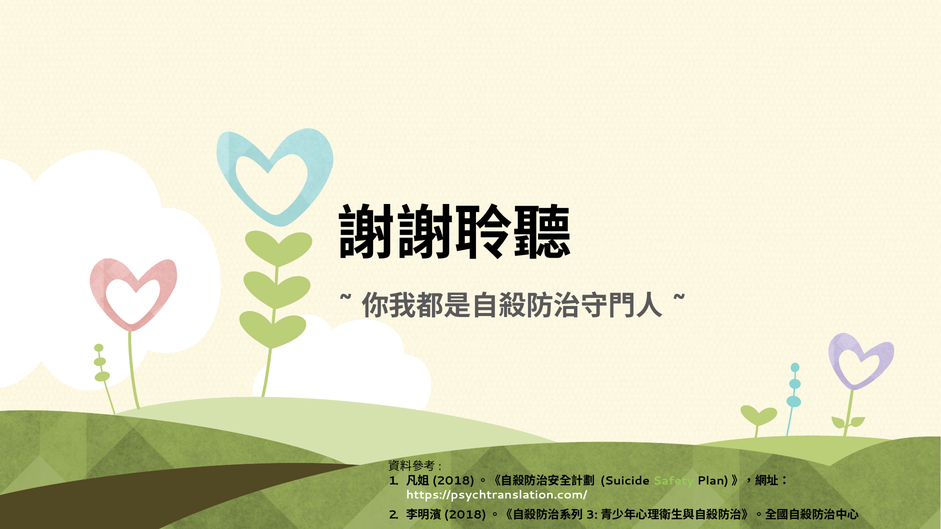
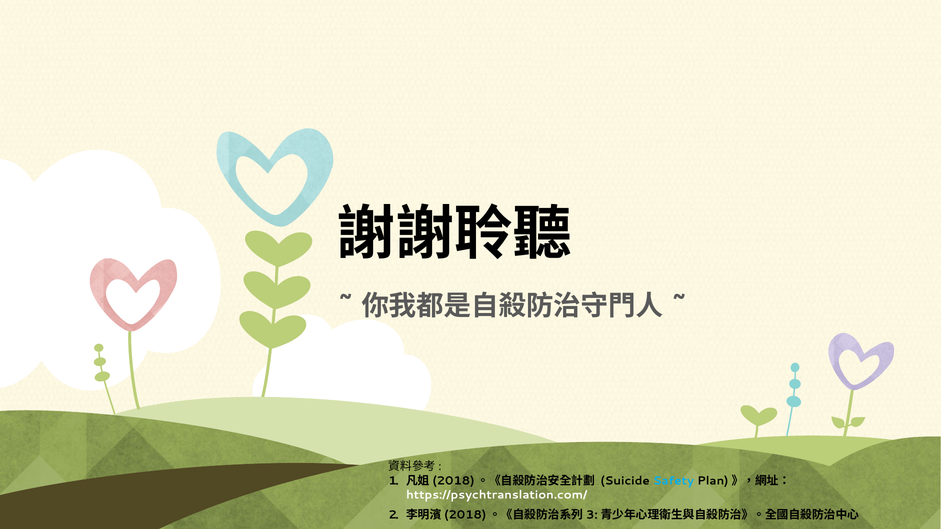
Safety colour: light green -> light blue
